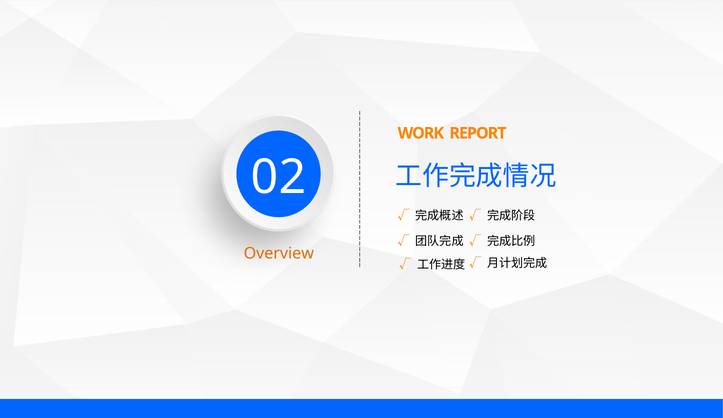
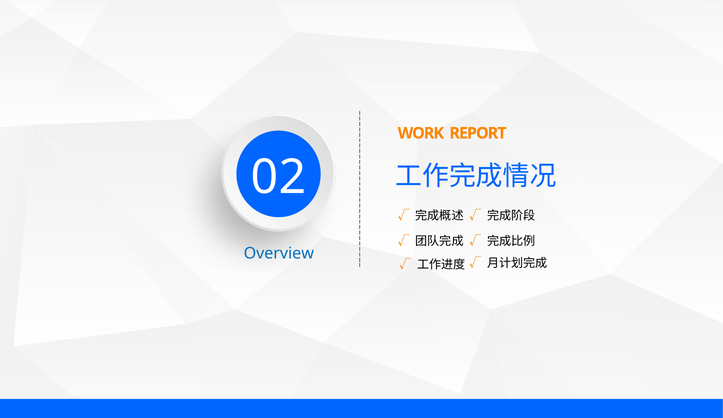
Overview colour: orange -> blue
